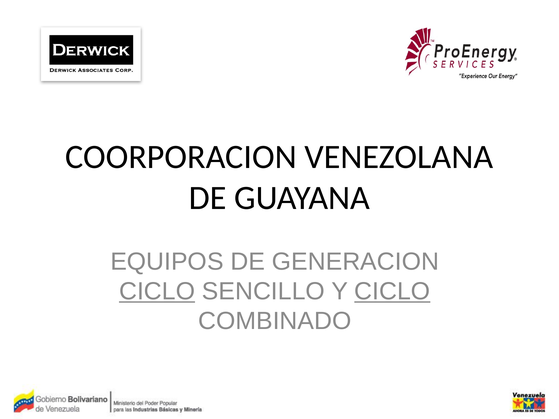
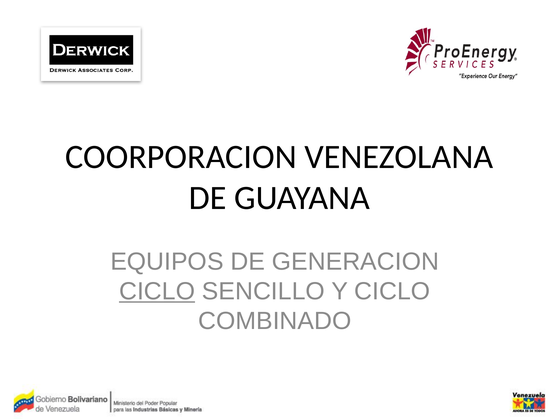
CICLO at (392, 291) underline: present -> none
